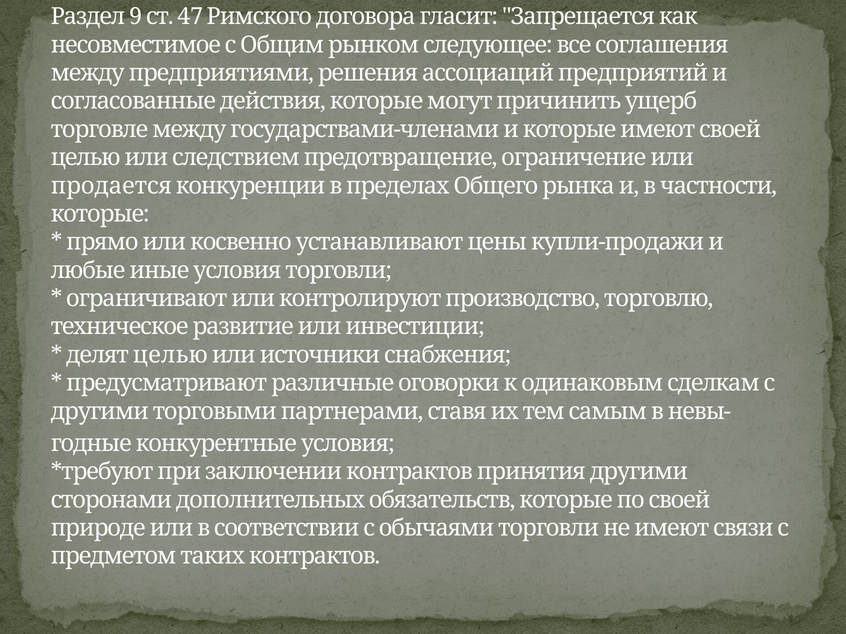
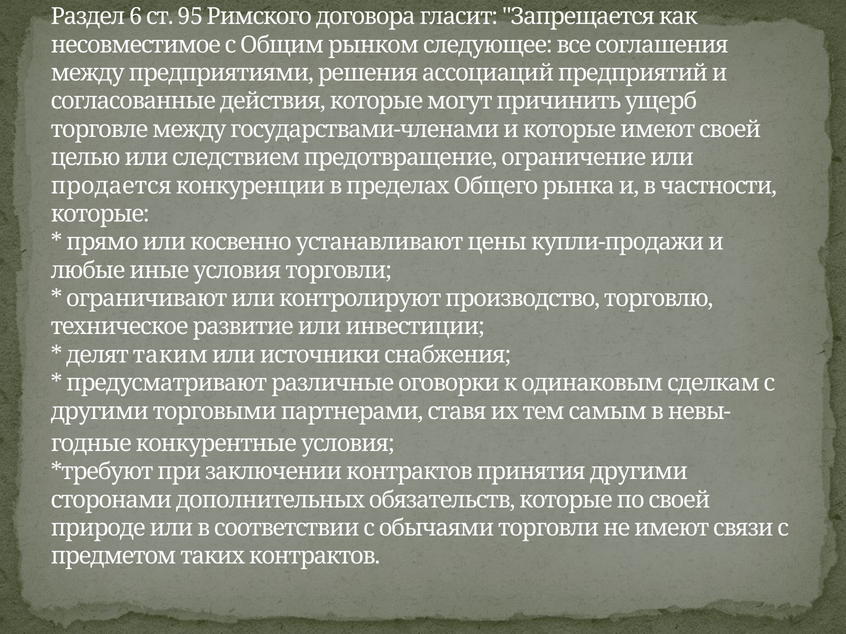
9: 9 -> 6
47: 47 -> 95
делят целью: целью -> таким
